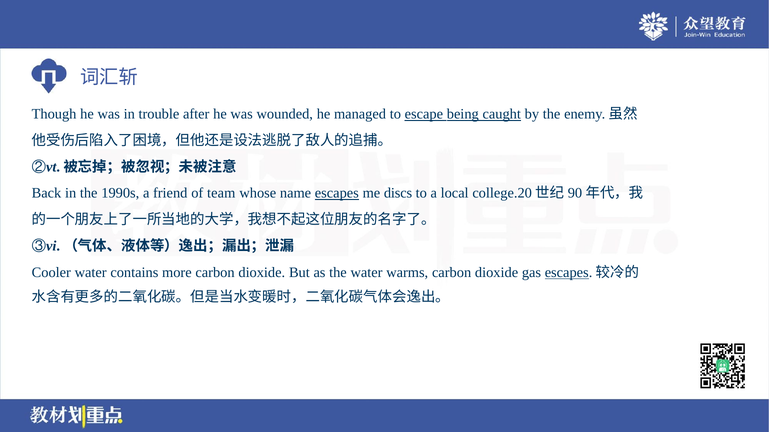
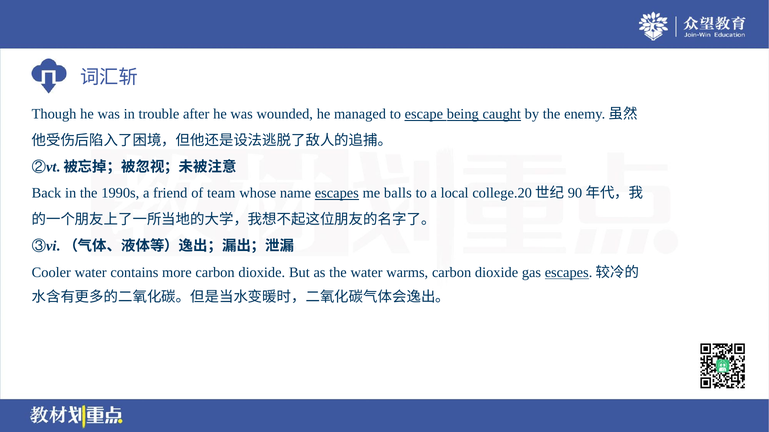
discs: discs -> balls
